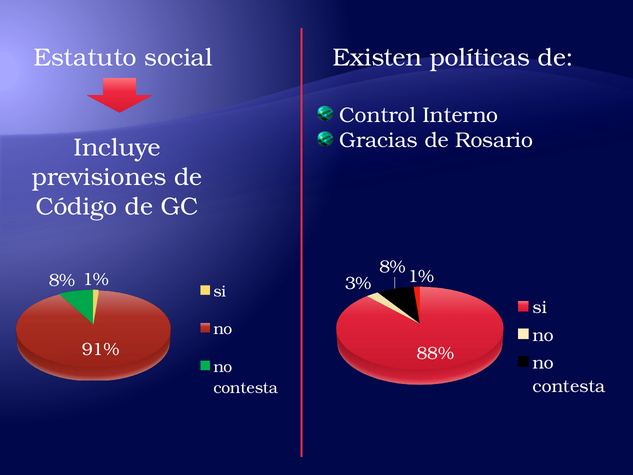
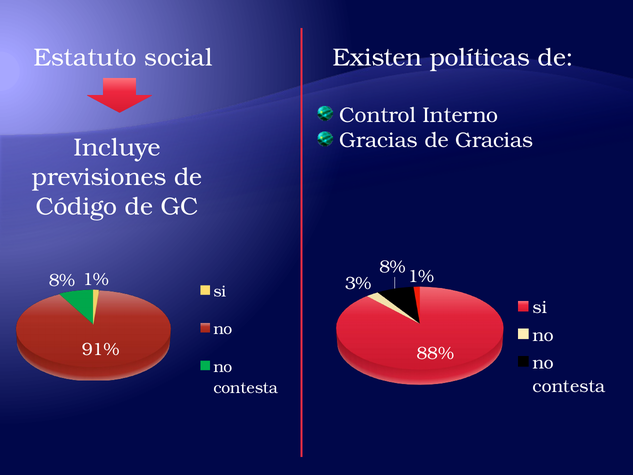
de Rosario: Rosario -> Gracias
